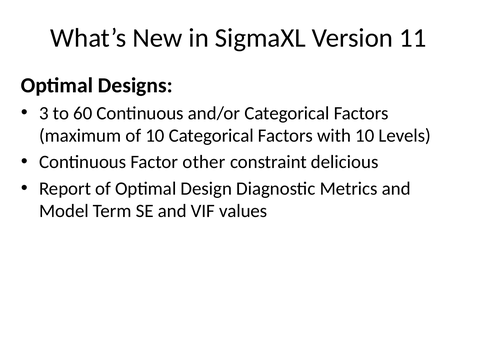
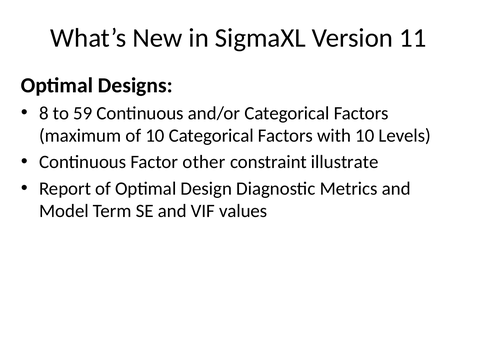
3: 3 -> 8
60: 60 -> 59
delicious: delicious -> illustrate
